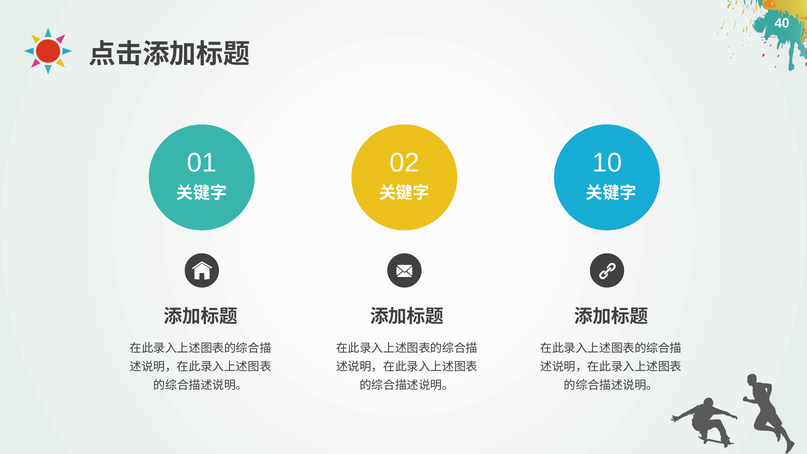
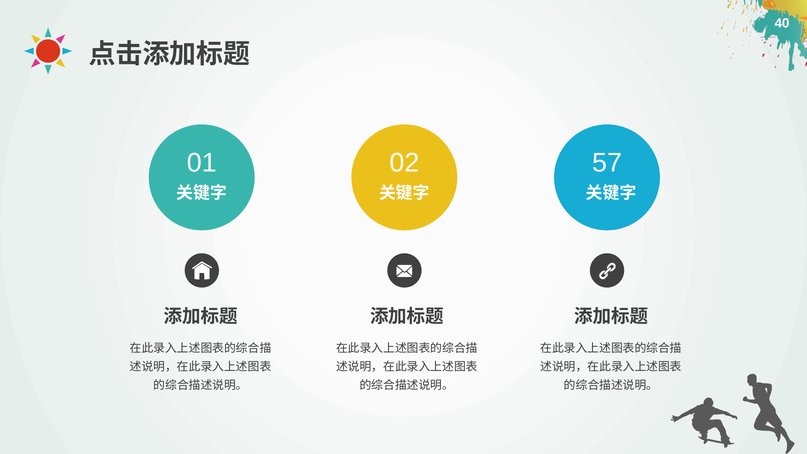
10: 10 -> 57
